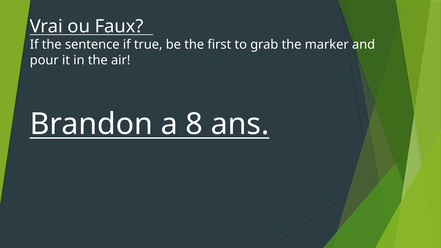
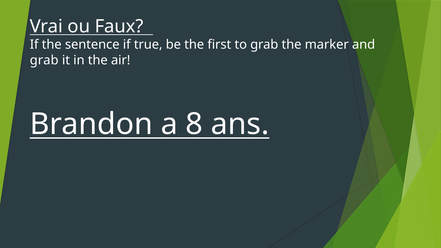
pour at (44, 60): pour -> grab
